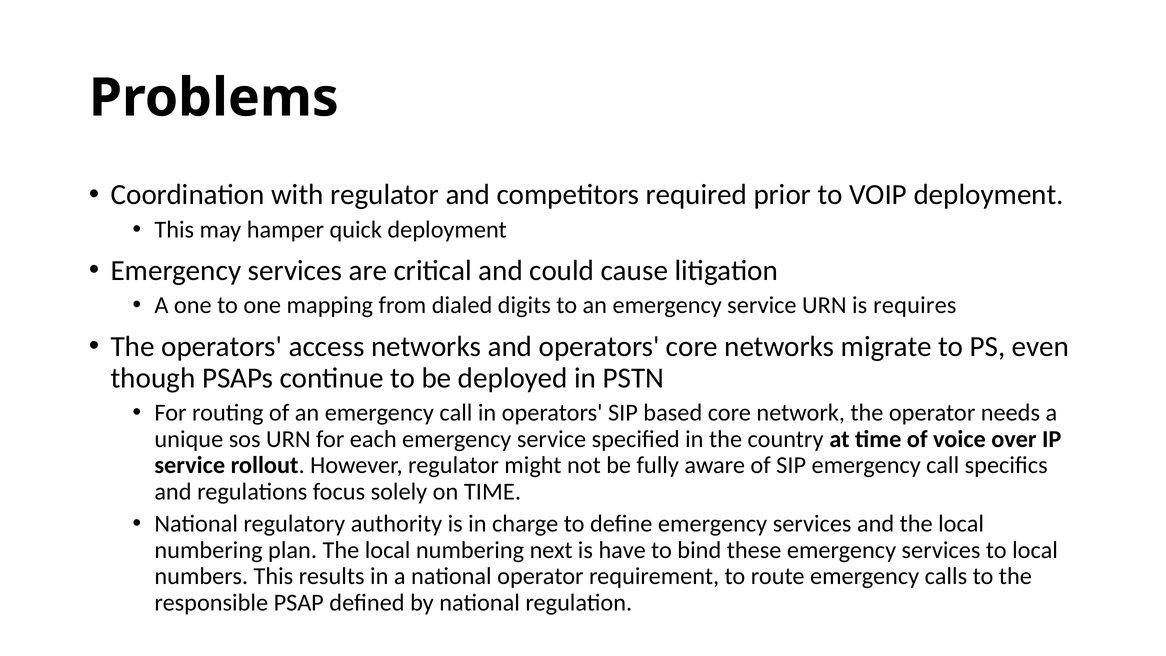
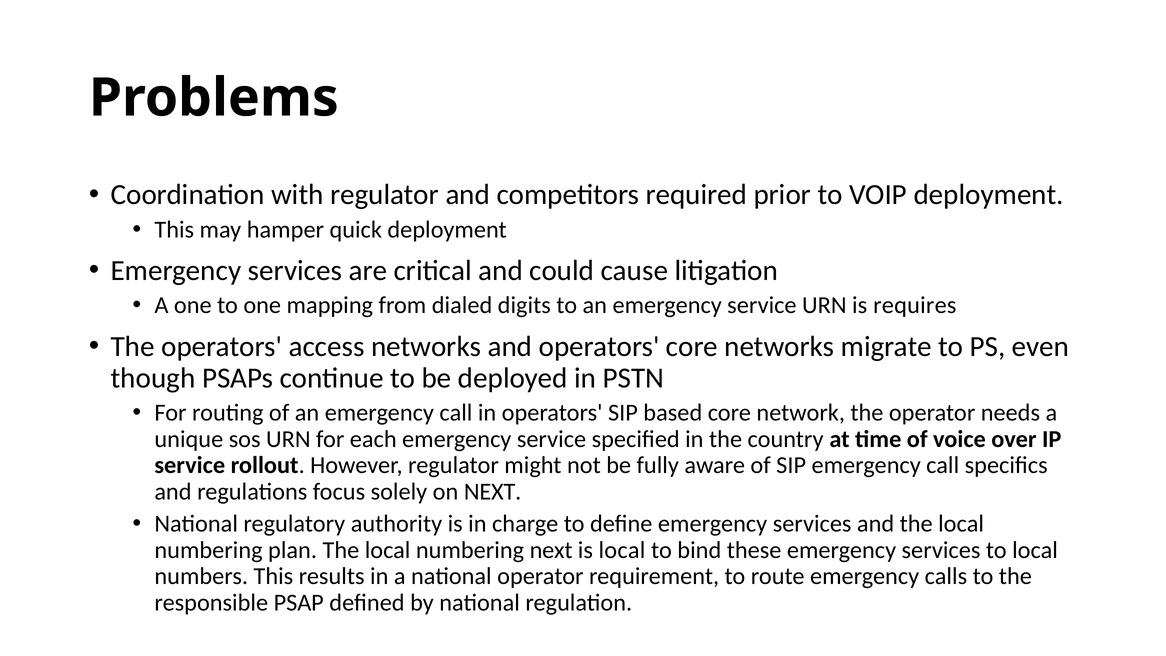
on TIME: TIME -> NEXT
is have: have -> local
